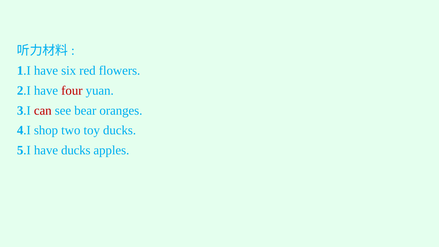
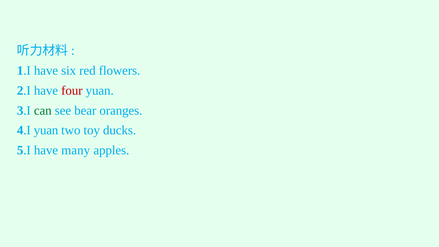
can colour: red -> green
4.I shop: shop -> yuan
have ducks: ducks -> many
